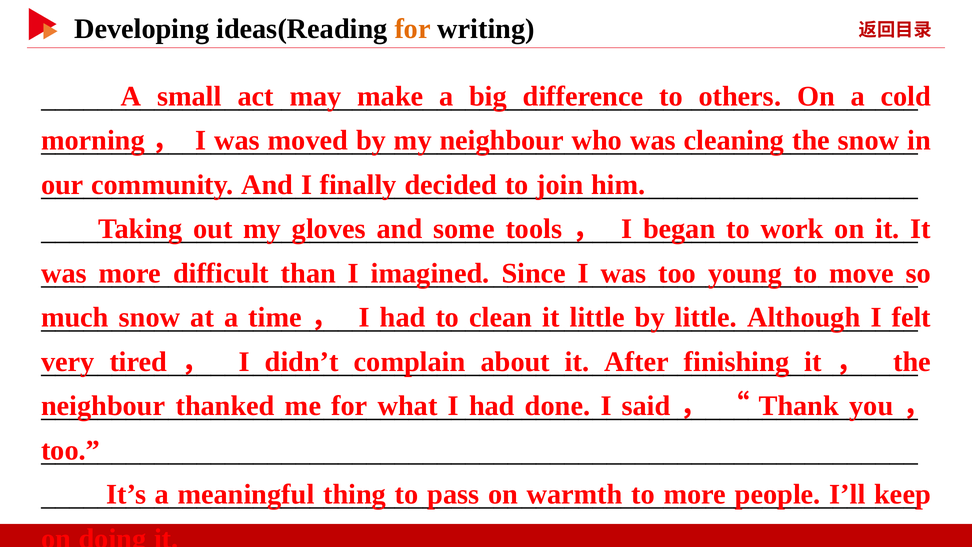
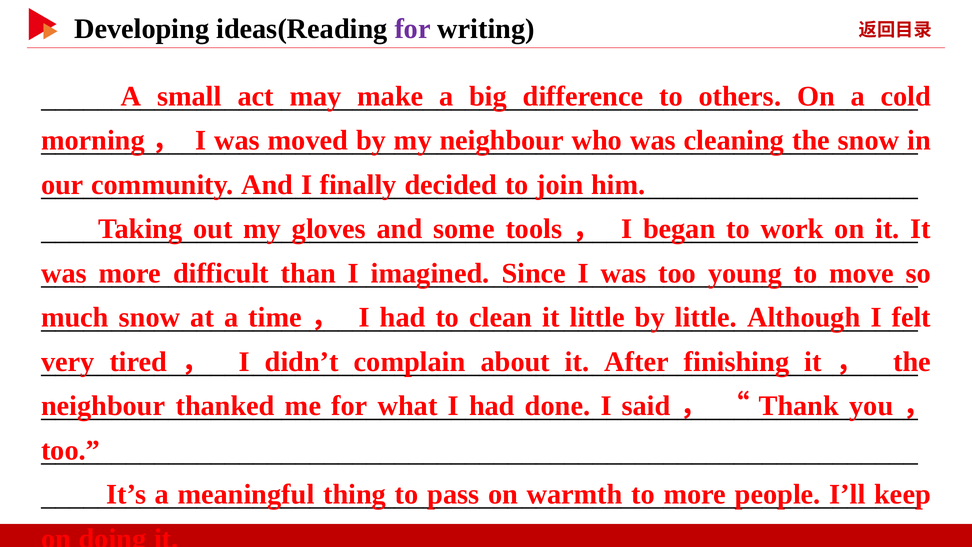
for at (413, 29) colour: orange -> purple
